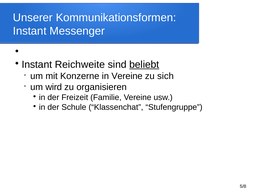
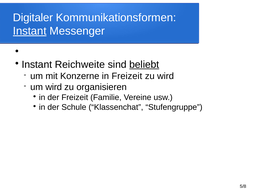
Unserer: Unserer -> Digitaler
Instant at (30, 31) underline: none -> present
in Vereine: Vereine -> Freizeit
zu sich: sich -> wird
